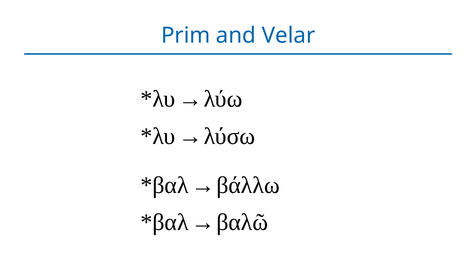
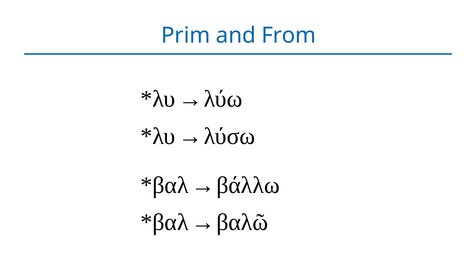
Velar: Velar -> From
